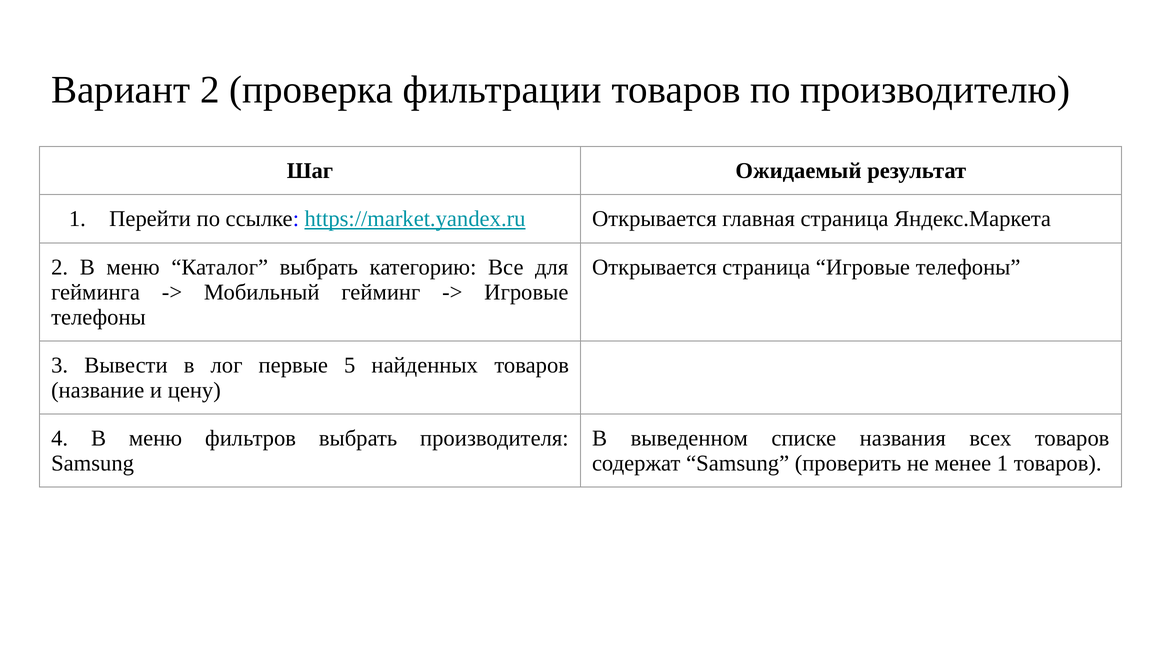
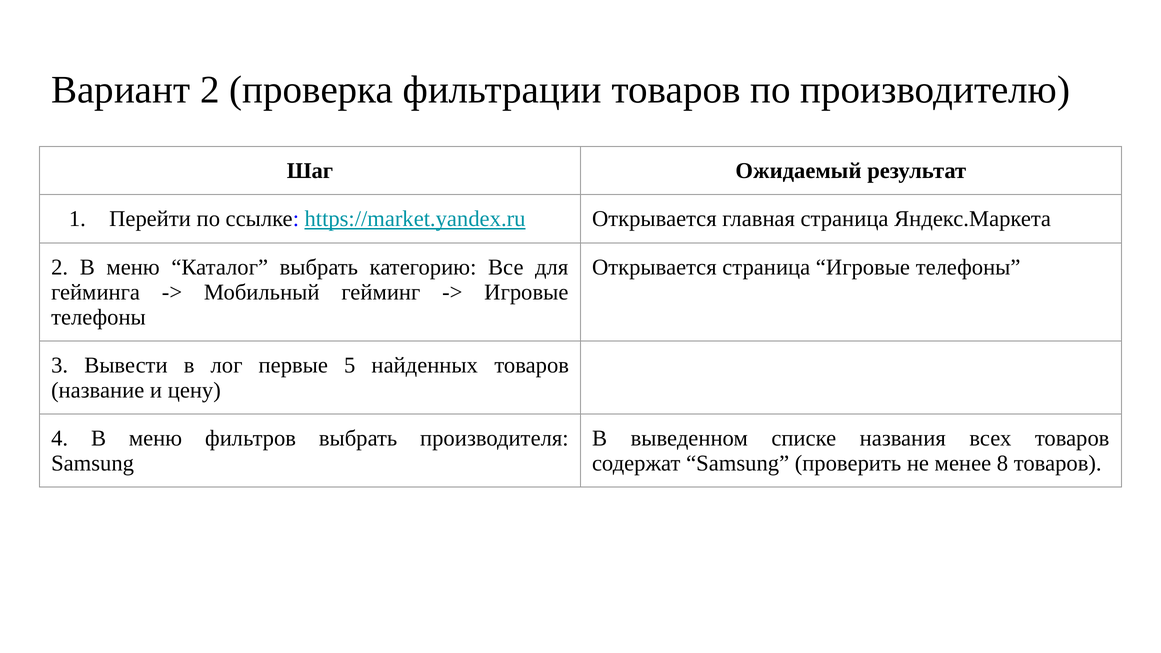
менее 1: 1 -> 8
